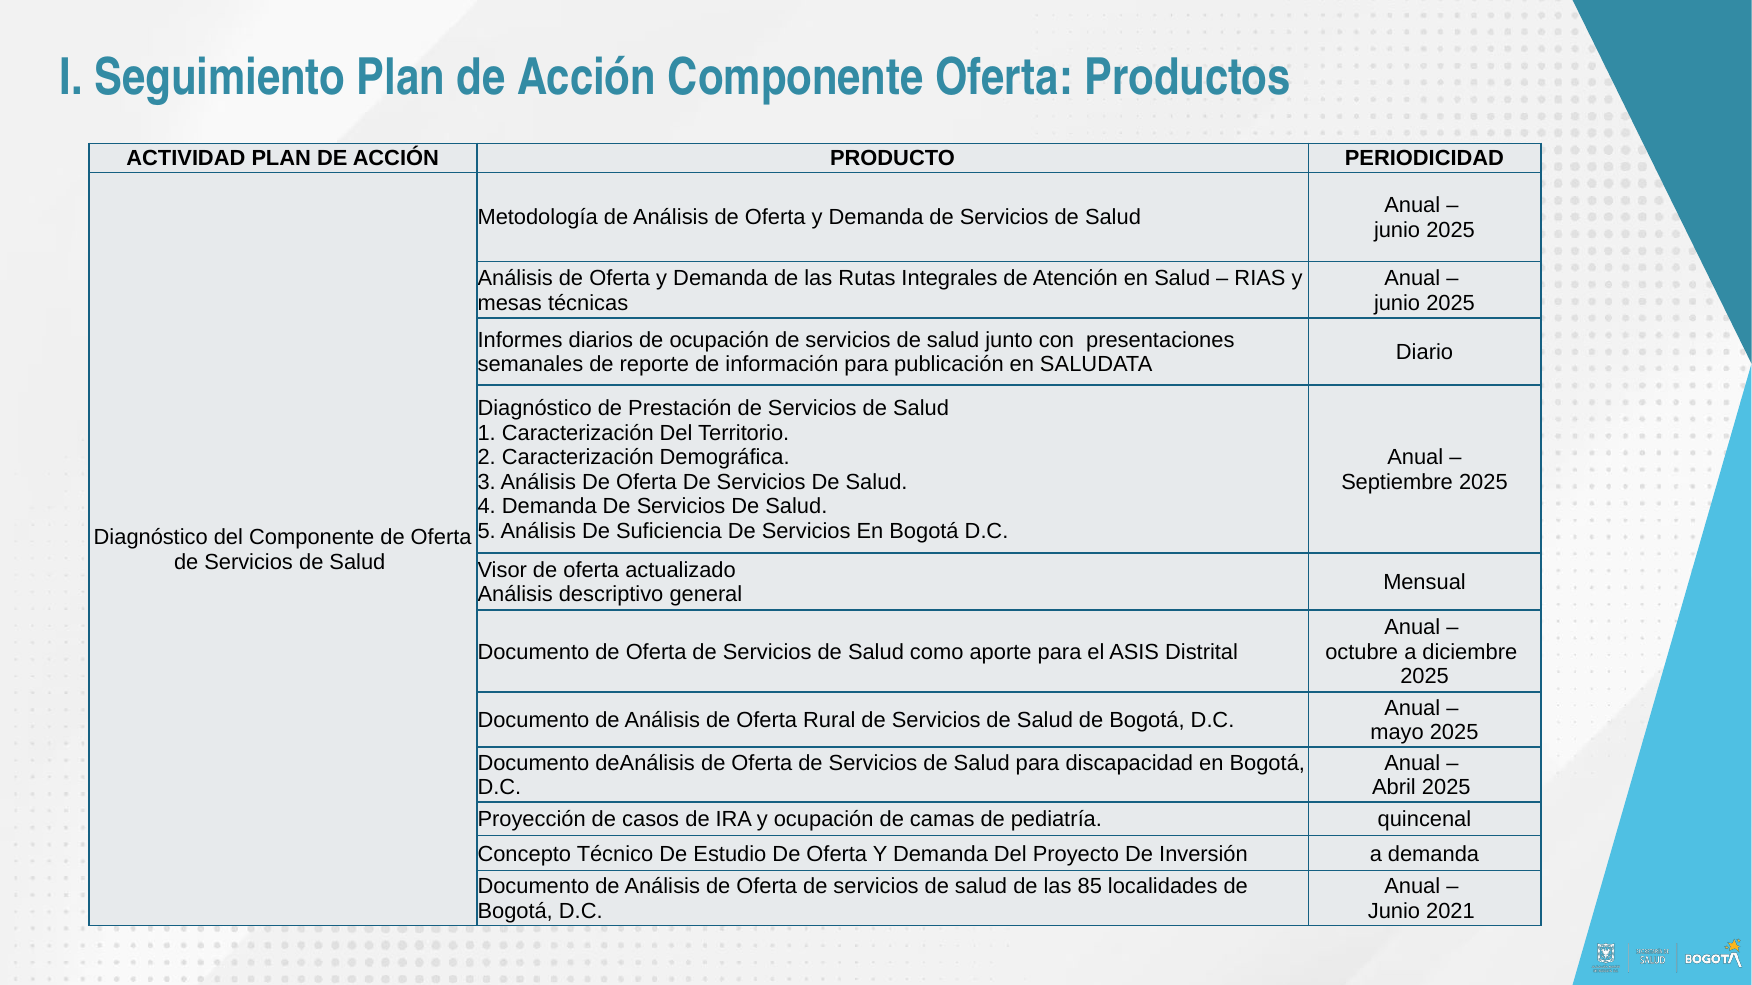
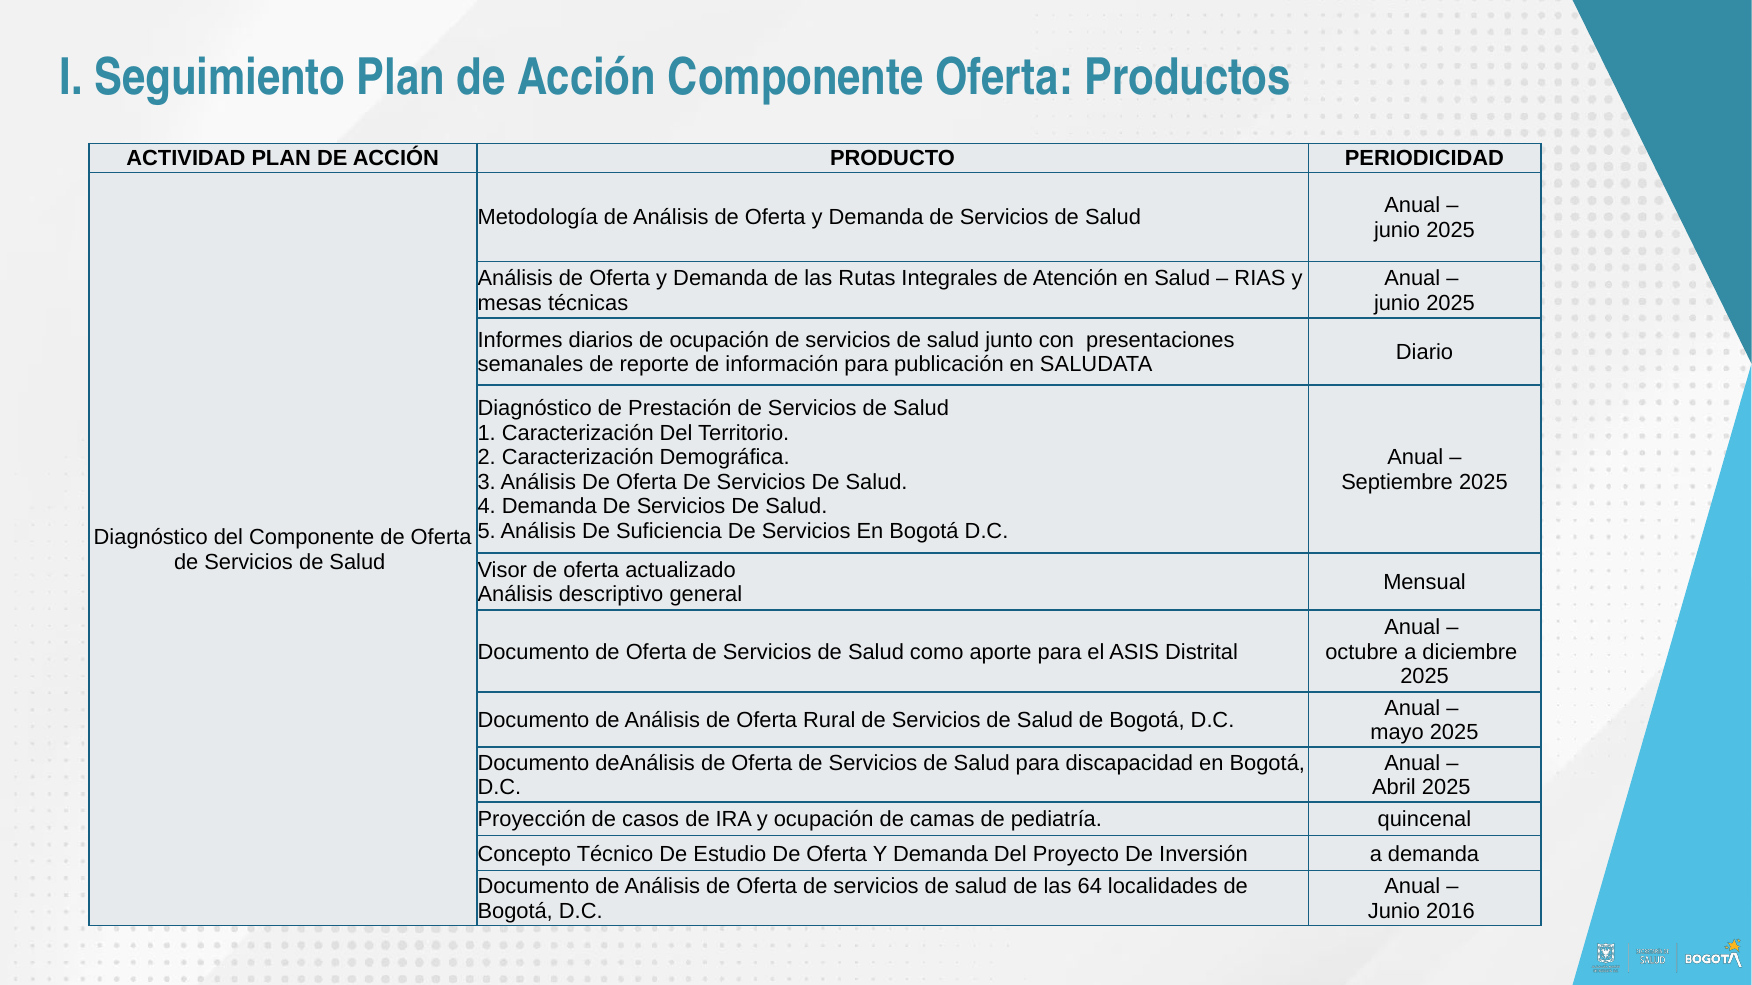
85: 85 -> 64
2021: 2021 -> 2016
